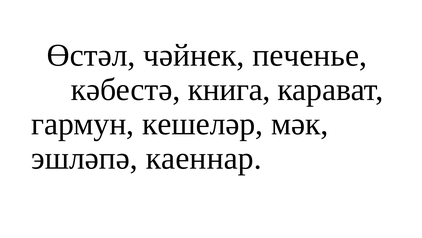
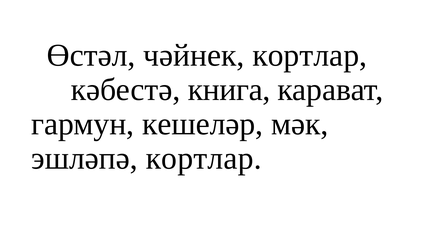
чәйнек печенье: печенье -> кортлар
эшләпә каеннар: каеннар -> кортлар
